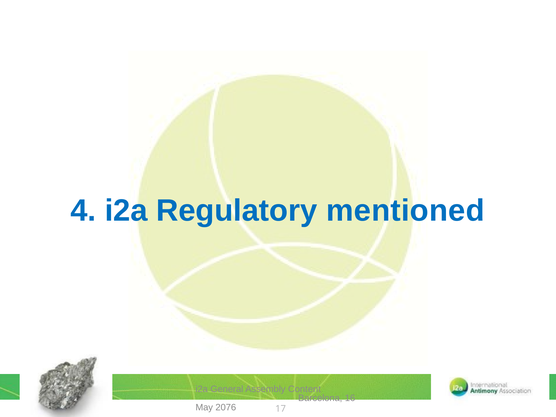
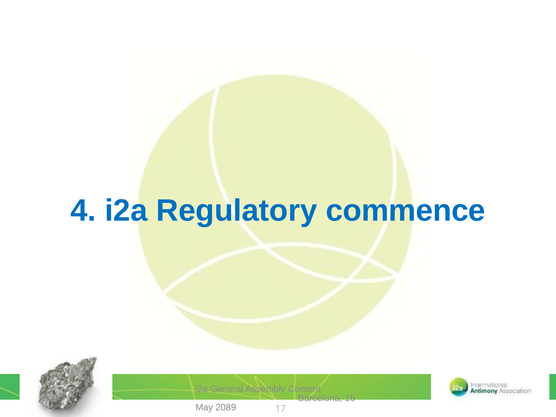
mentioned: mentioned -> commence
2076: 2076 -> 2089
